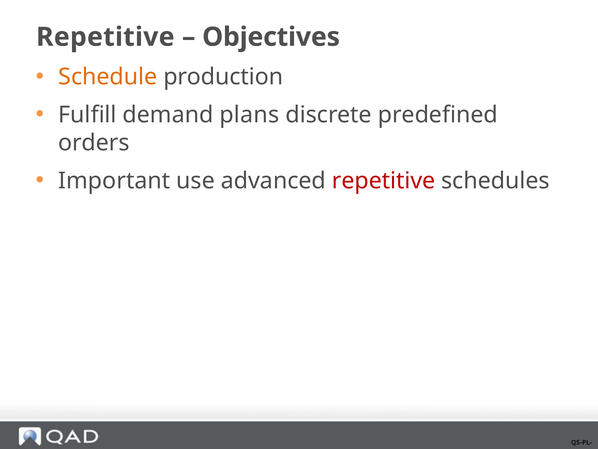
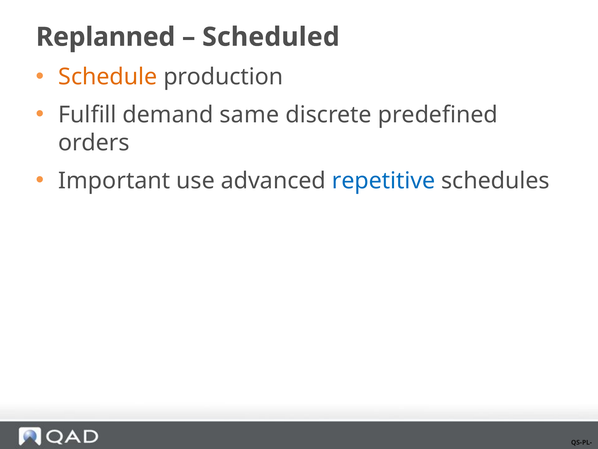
Repetitive at (105, 37): Repetitive -> Replanned
Objectives: Objectives -> Scheduled
plans: plans -> same
repetitive at (384, 181) colour: red -> blue
